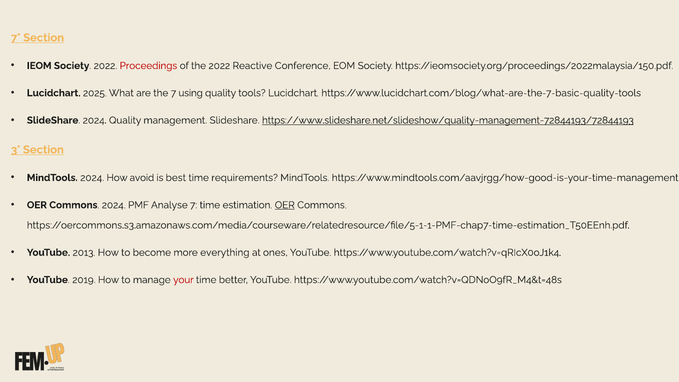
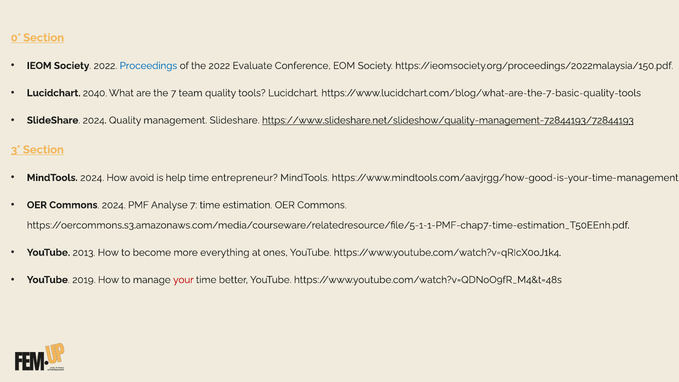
7°: 7° -> 0°
Proceedings colour: red -> blue
Reactive: Reactive -> Evaluate
2025: 2025 -> 2040
using: using -> team
best: best -> help
requirements: requirements -> entrepreneur
OER at (285, 205) underline: present -> none
